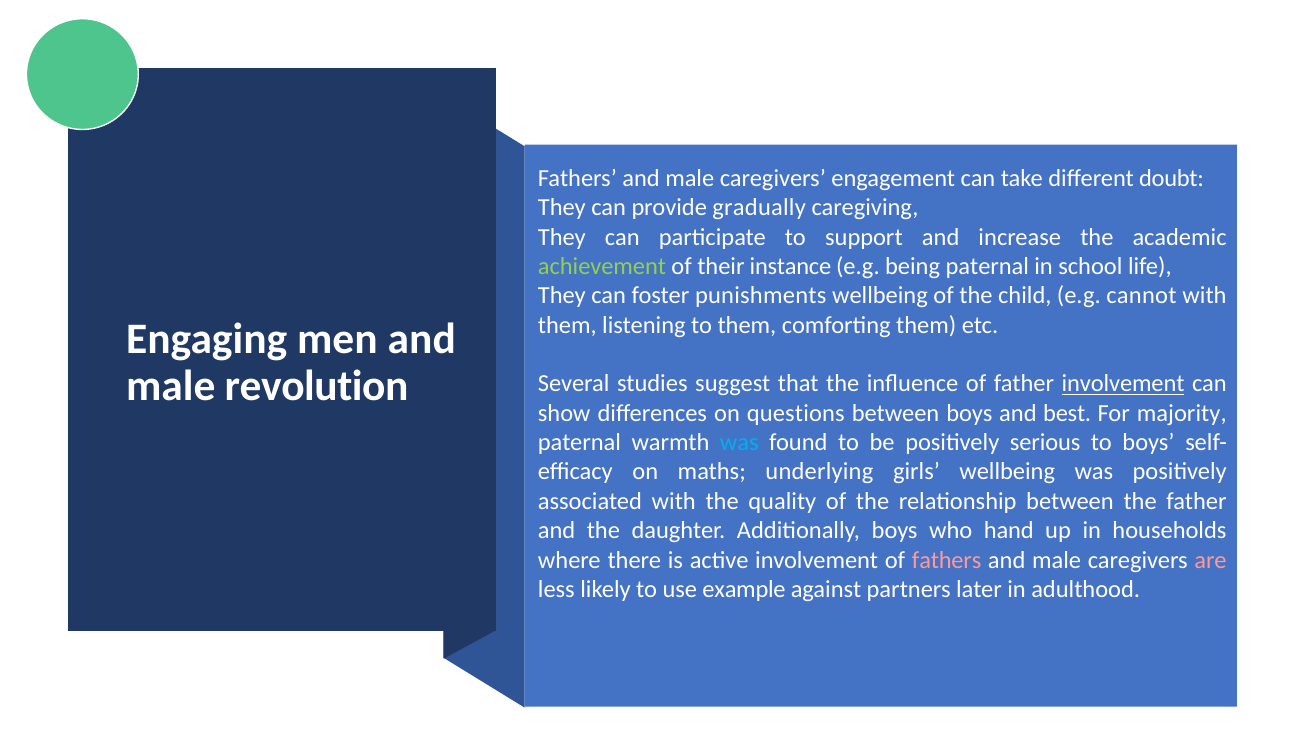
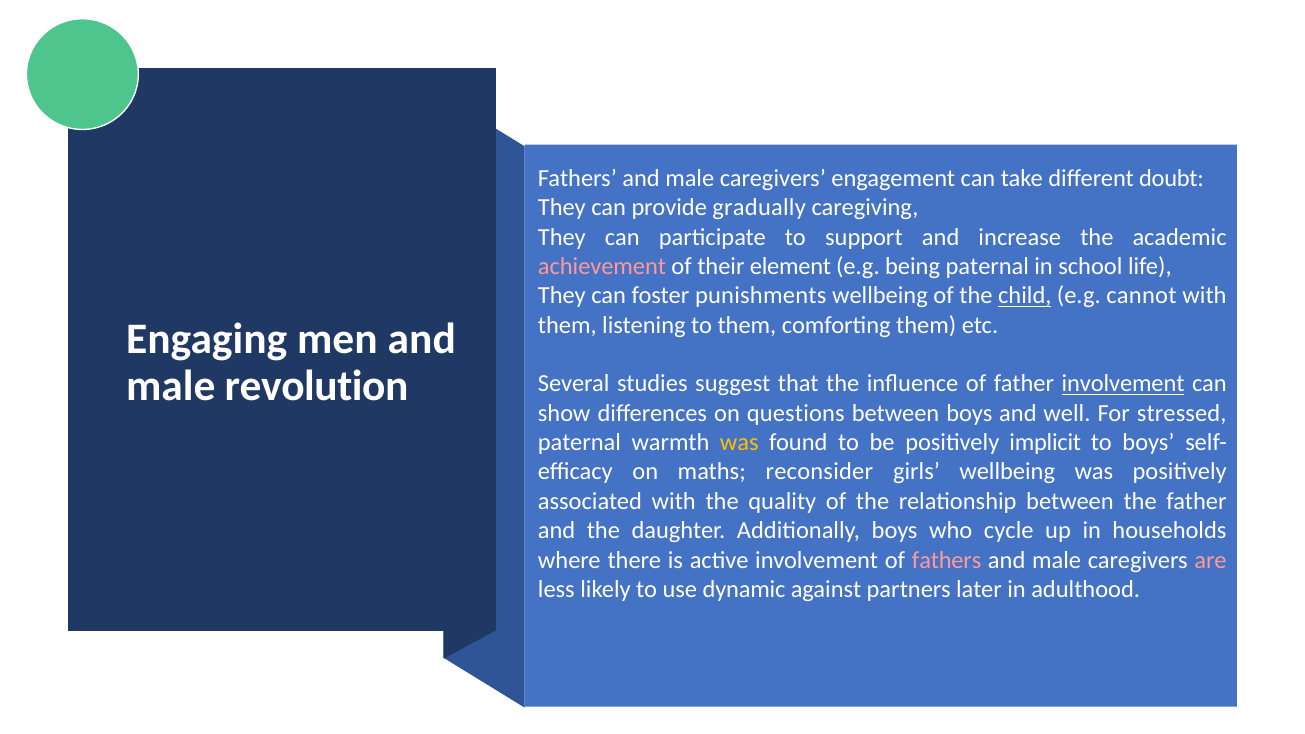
achievement colour: light green -> pink
instance: instance -> element
child underline: none -> present
best: best -> well
majority: majority -> stressed
was at (739, 443) colour: light blue -> yellow
serious: serious -> implicit
underlying: underlying -> reconsider
hand: hand -> cycle
example: example -> dynamic
